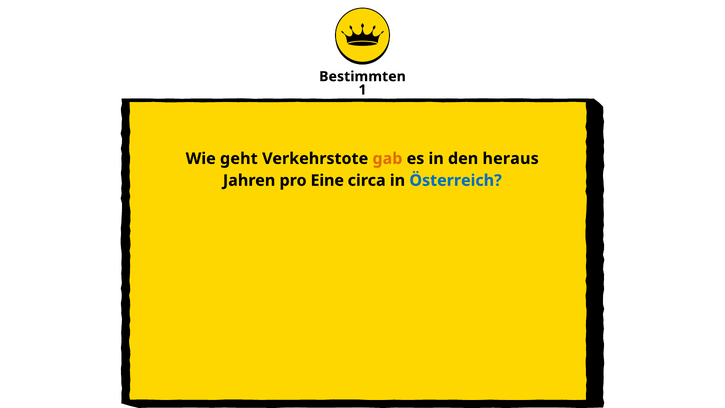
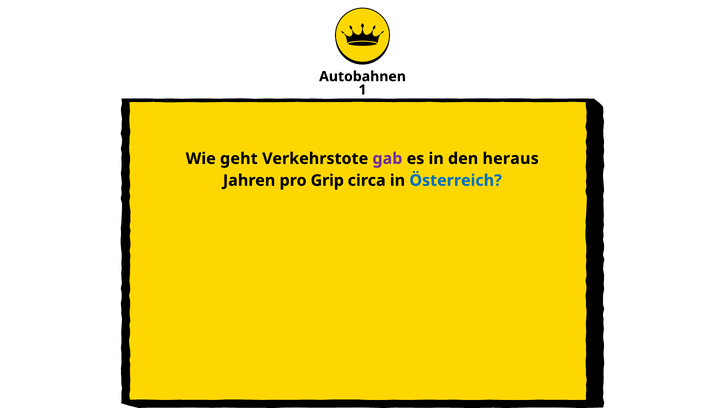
Bestimmten: Bestimmten -> Autobahnen
gab colour: orange -> purple
Eine: Eine -> Grip
